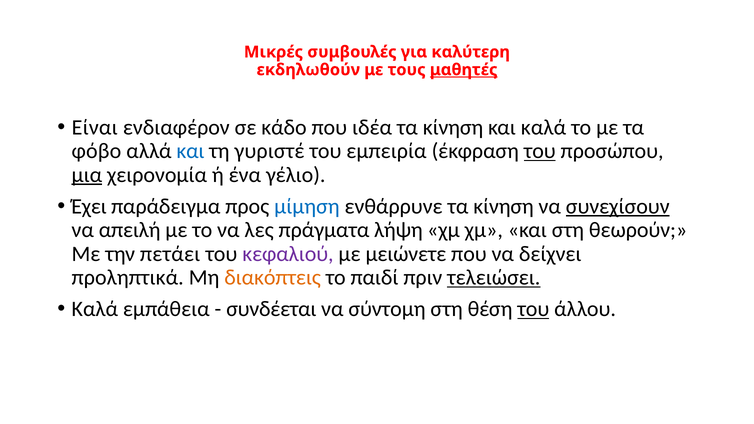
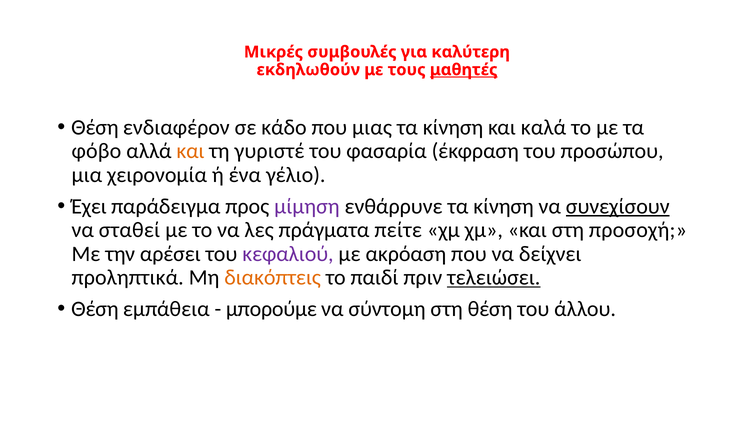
Είναι at (95, 127): Είναι -> Θέση
ιδέα: ιδέα -> μιας
και at (190, 151) colour: blue -> orange
εμπειρία: εμπειρία -> φασαρία
του at (540, 151) underline: present -> none
μια underline: present -> none
μίμηση colour: blue -> purple
απειλή: απειλή -> σταθεί
λήψη: λήψη -> πείτε
θεωρούν: θεωρούν -> προσοχή
πετάει: πετάει -> αρέσει
μειώνετε: μειώνετε -> ακρόαση
Καλά at (95, 309): Καλά -> Θέση
συνδέεται: συνδέεται -> μπορούμε
του at (533, 309) underline: present -> none
